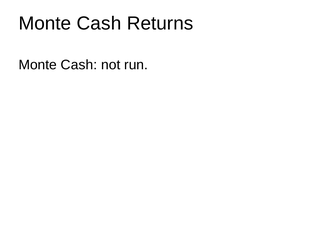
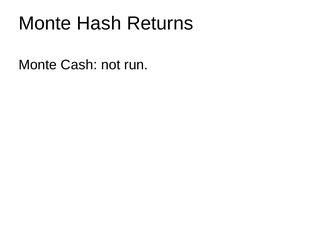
Cash at (99, 24): Cash -> Hash
